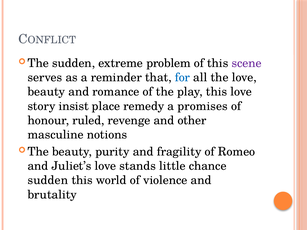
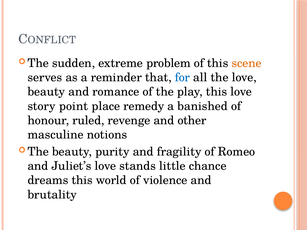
scene colour: purple -> orange
insist: insist -> point
promises: promises -> banished
sudden at (48, 180): sudden -> dreams
